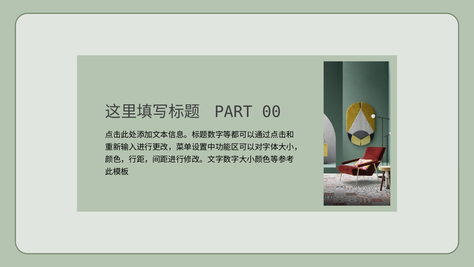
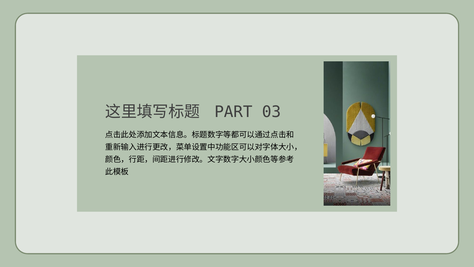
00: 00 -> 03
